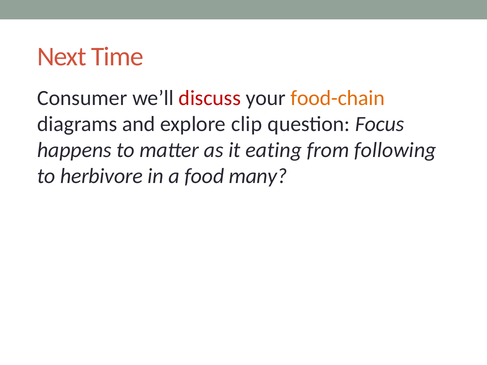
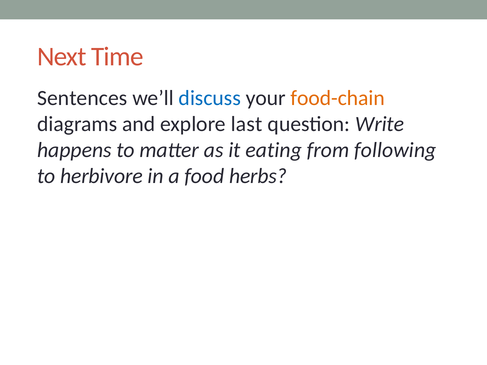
Consumer: Consumer -> Sentences
discuss colour: red -> blue
clip: clip -> last
Focus: Focus -> Write
many: many -> herbs
